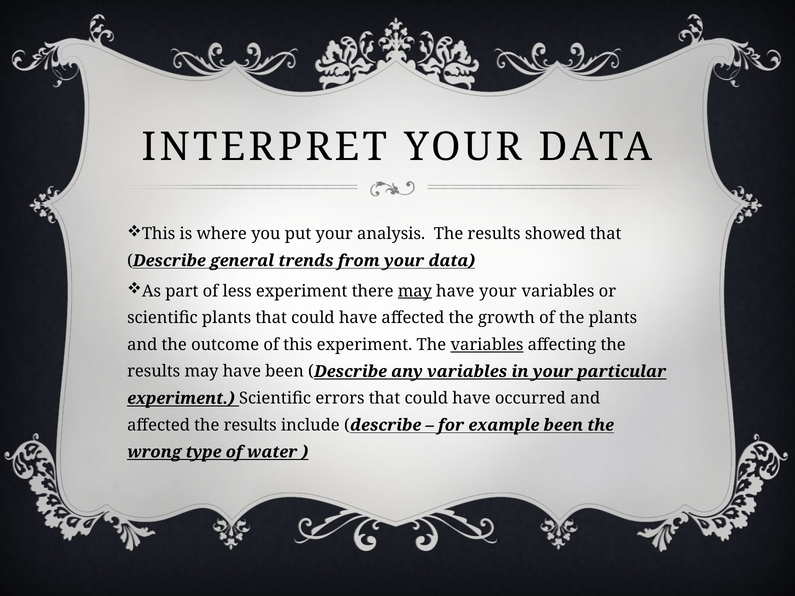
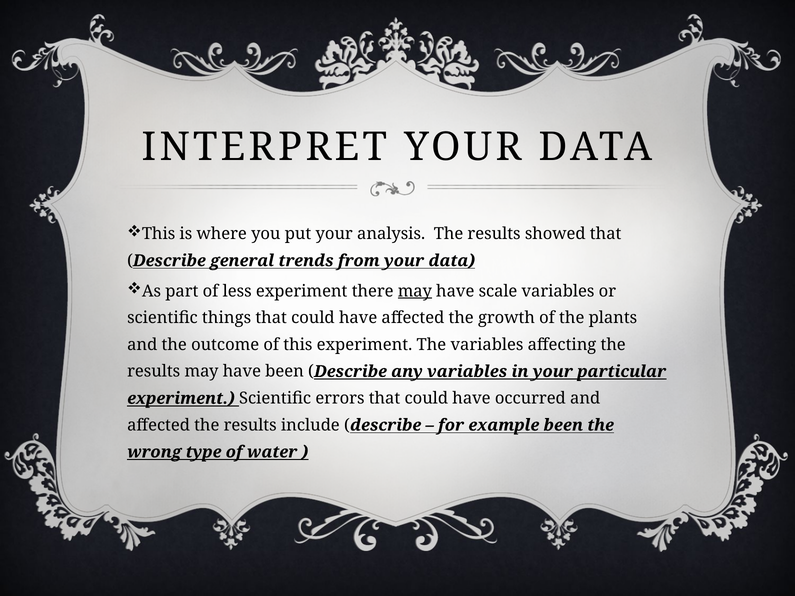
have your: your -> scale
scientific plants: plants -> things
variables at (487, 345) underline: present -> none
